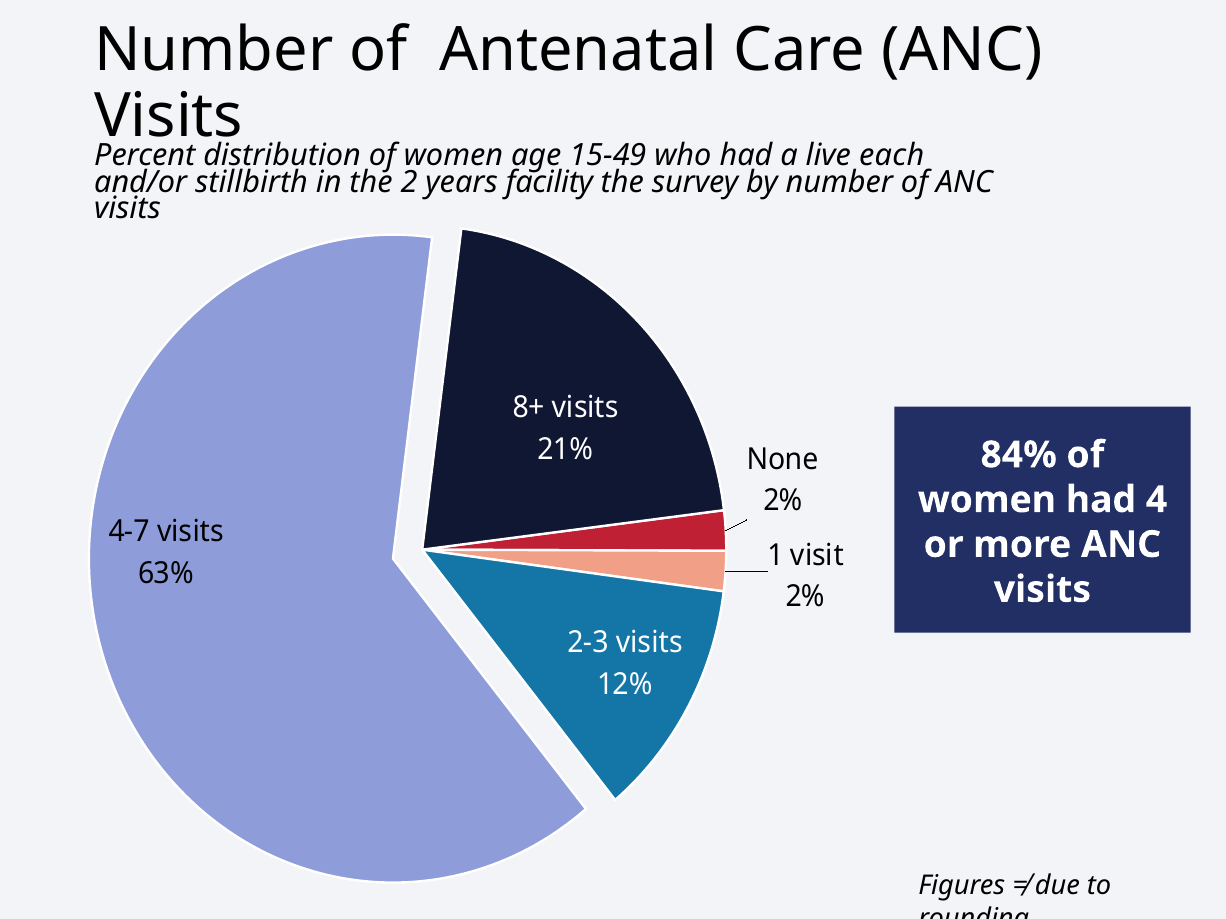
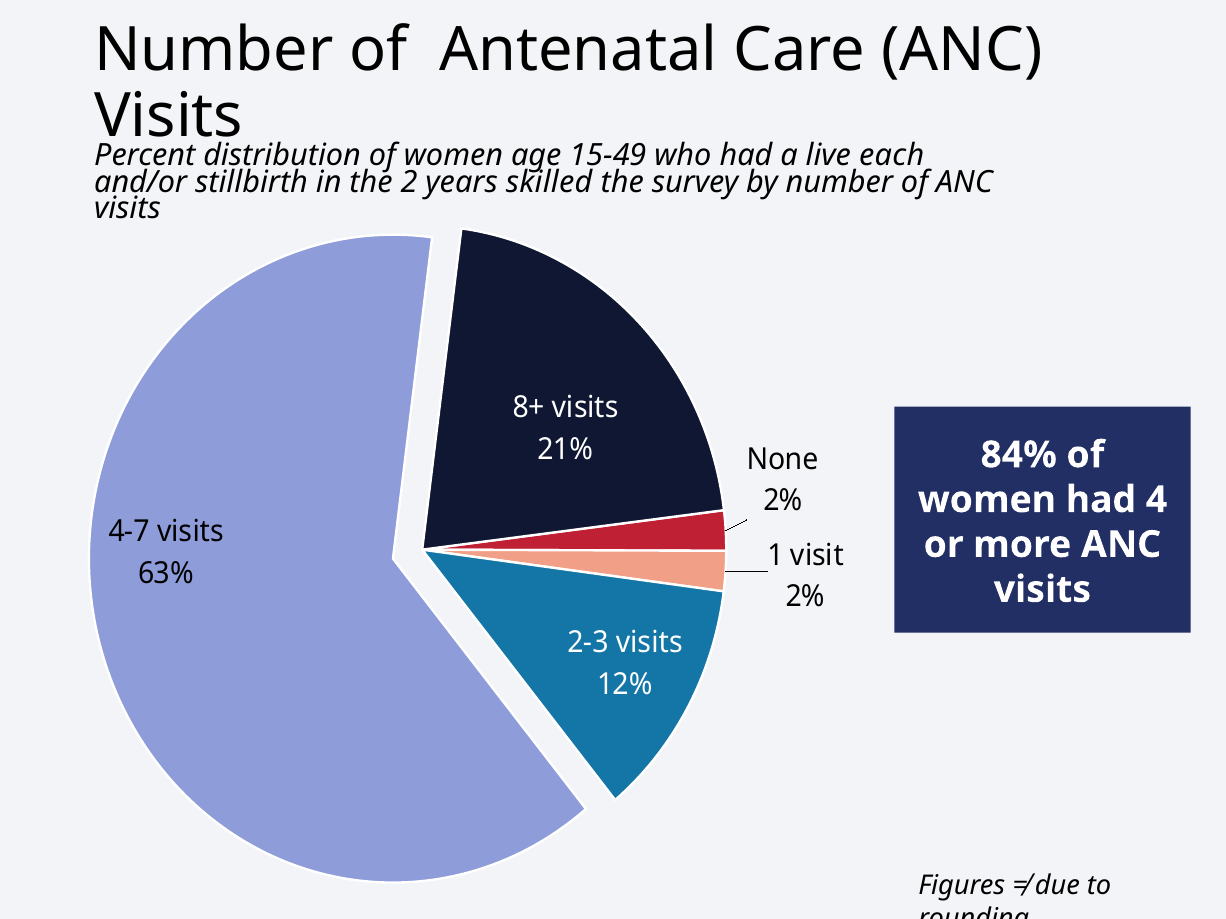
facility: facility -> skilled
